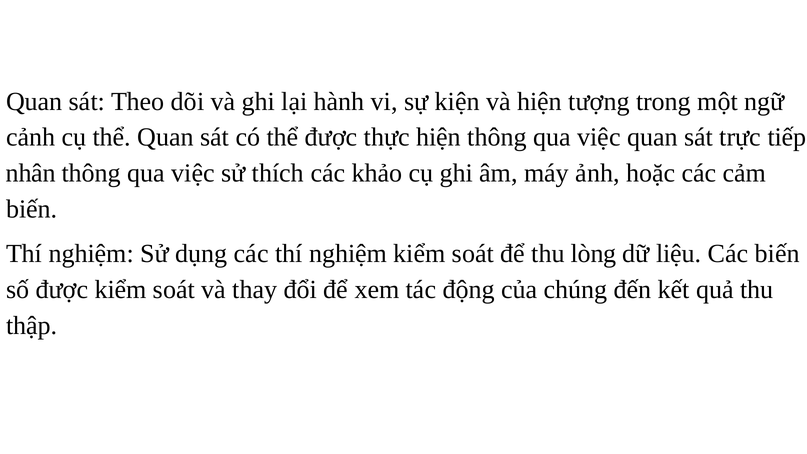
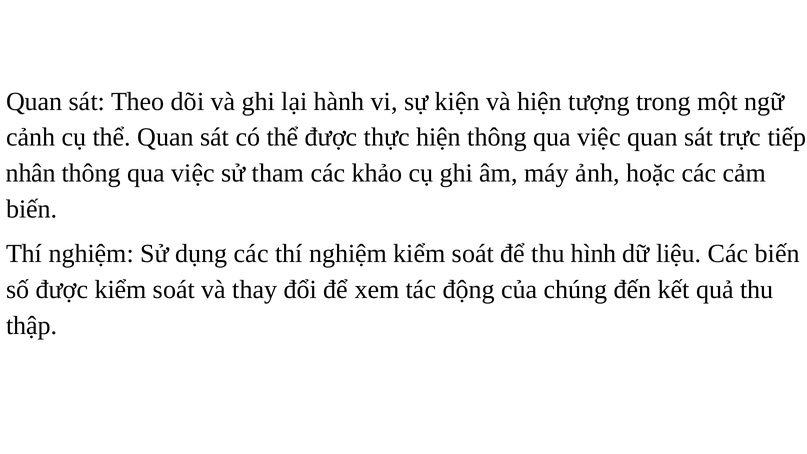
thích: thích -> tham
lòng: lòng -> hình
